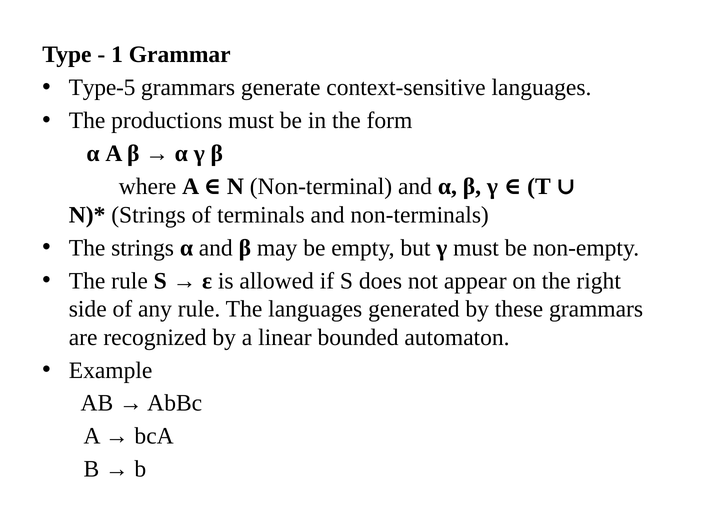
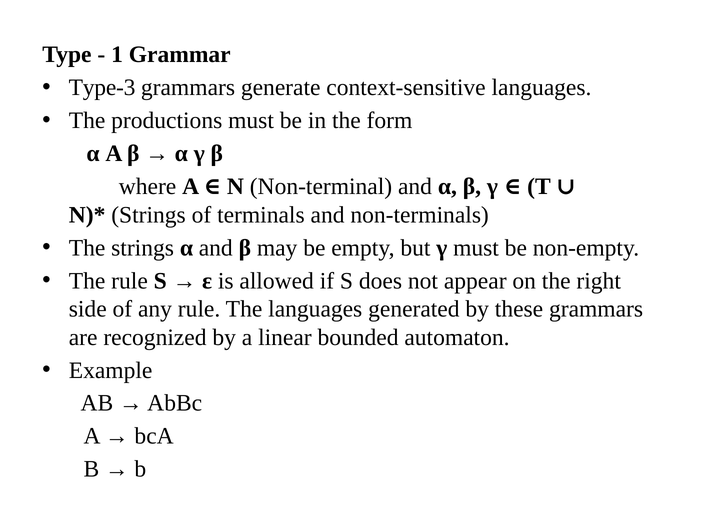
Type-5: Type-5 -> Type-3
